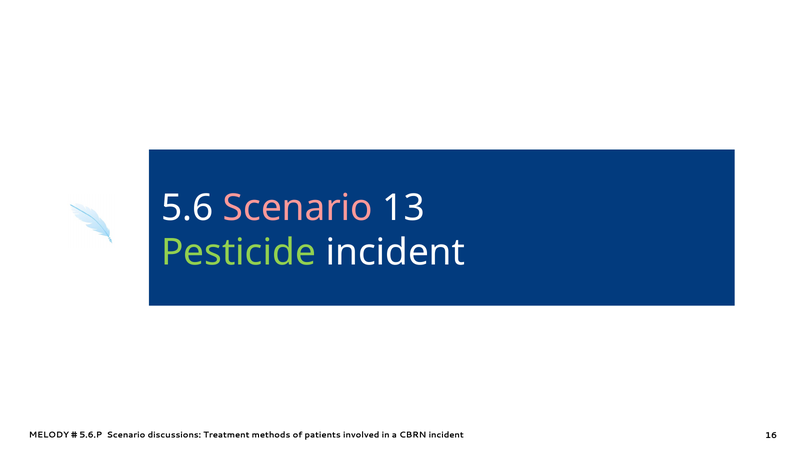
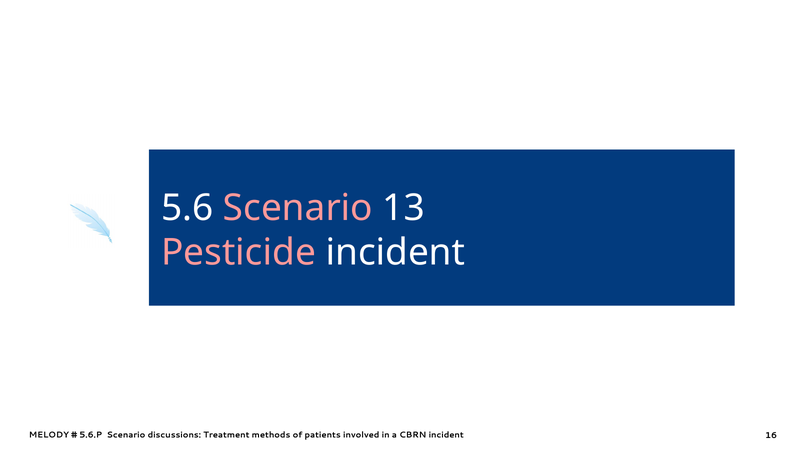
Pesticide colour: light green -> pink
